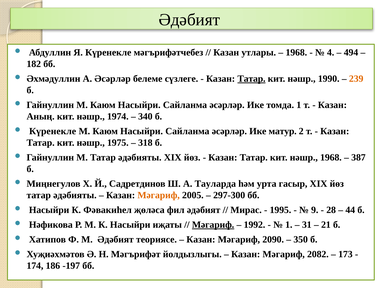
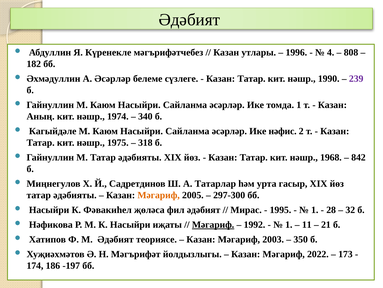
1968 at (296, 52): 1968 -> 1996
494: 494 -> 808
Татар at (251, 79) underline: present -> none
239 colour: orange -> purple
Күренекле at (53, 131): Күренекле -> Кагыйдәле
матур: матур -> нәфис
387: 387 -> 842
Тауларда: Тауларда -> Татарлар
9 at (315, 209): 9 -> 1
44: 44 -> 32
31: 31 -> 11
2090: 2090 -> 2003
2082: 2082 -> 2022
